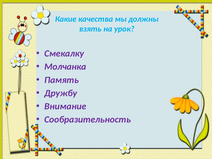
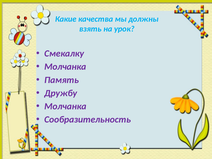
Внимание at (65, 106): Внимание -> Молчанка
